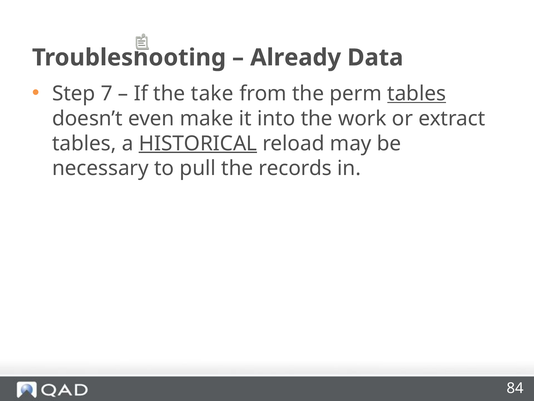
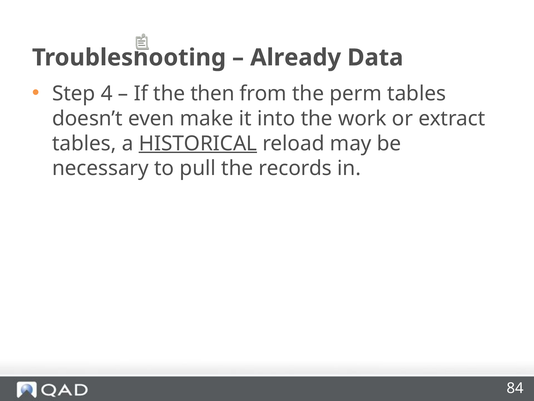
7: 7 -> 4
take: take -> then
tables at (417, 93) underline: present -> none
